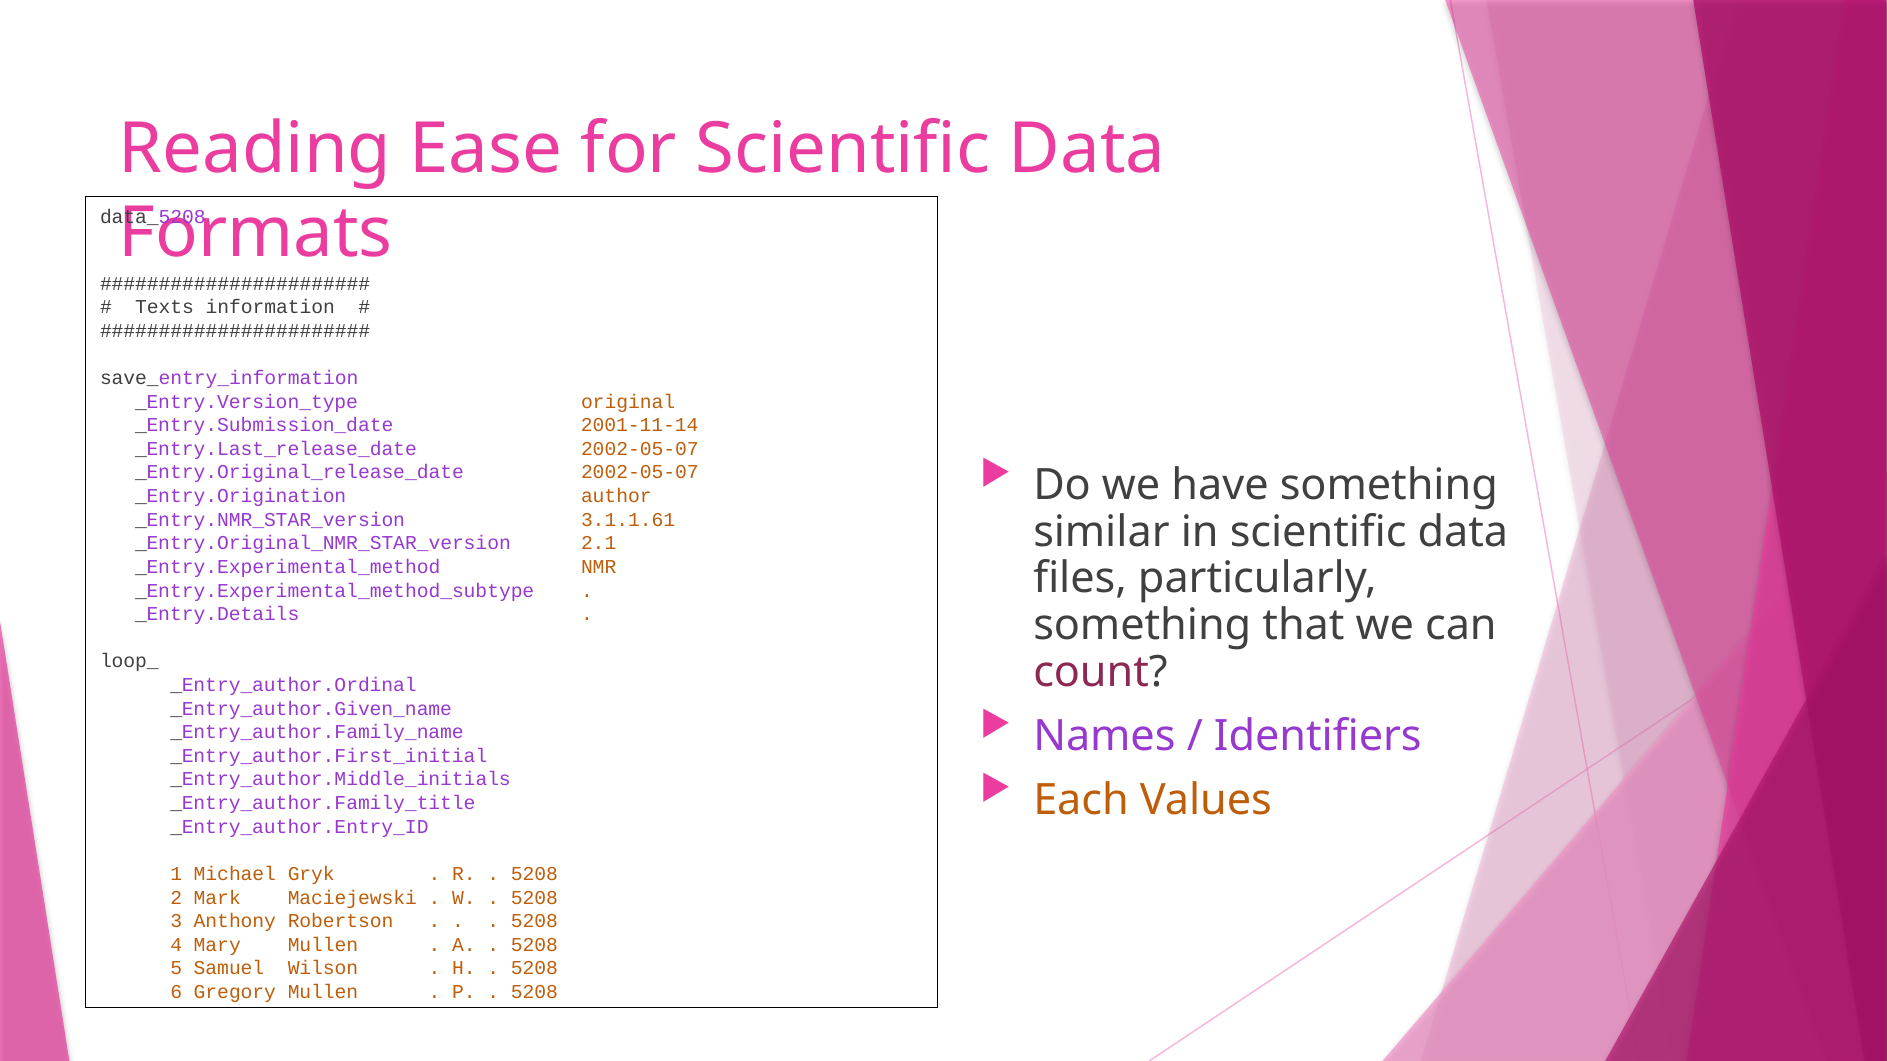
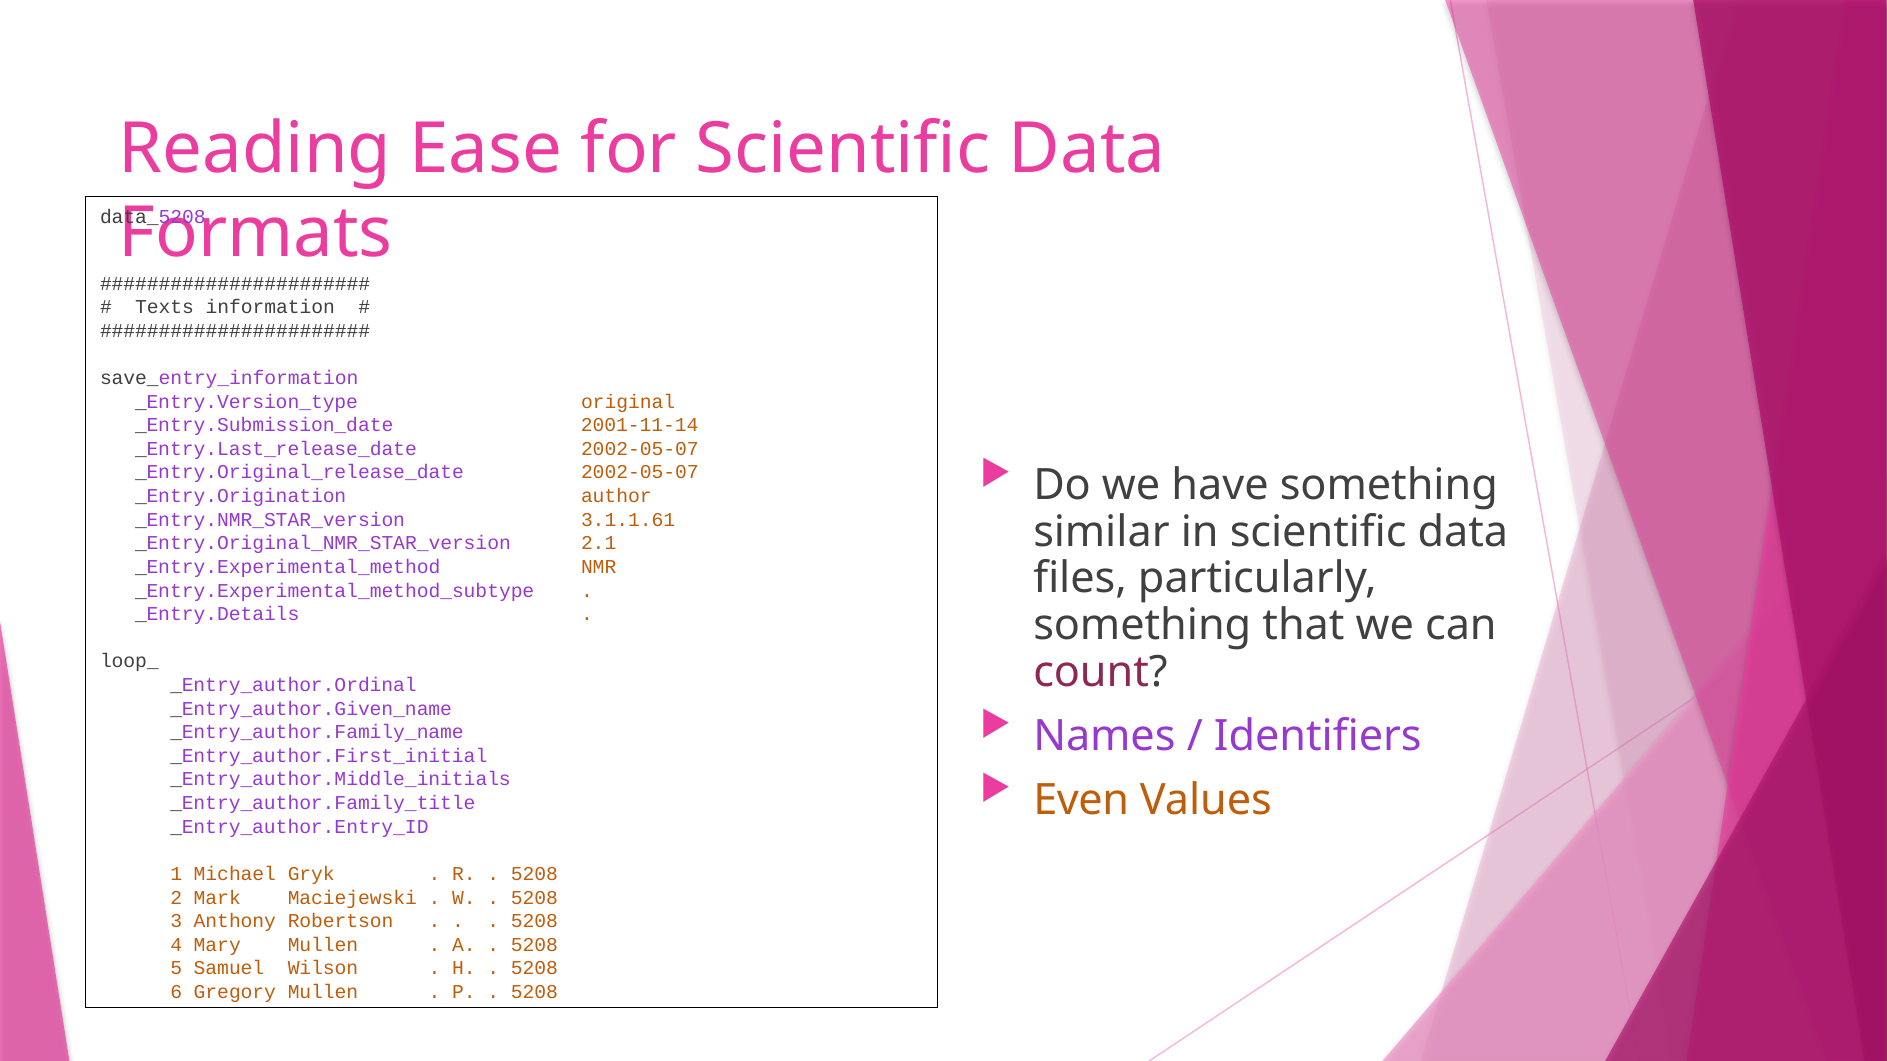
Each: Each -> Even
